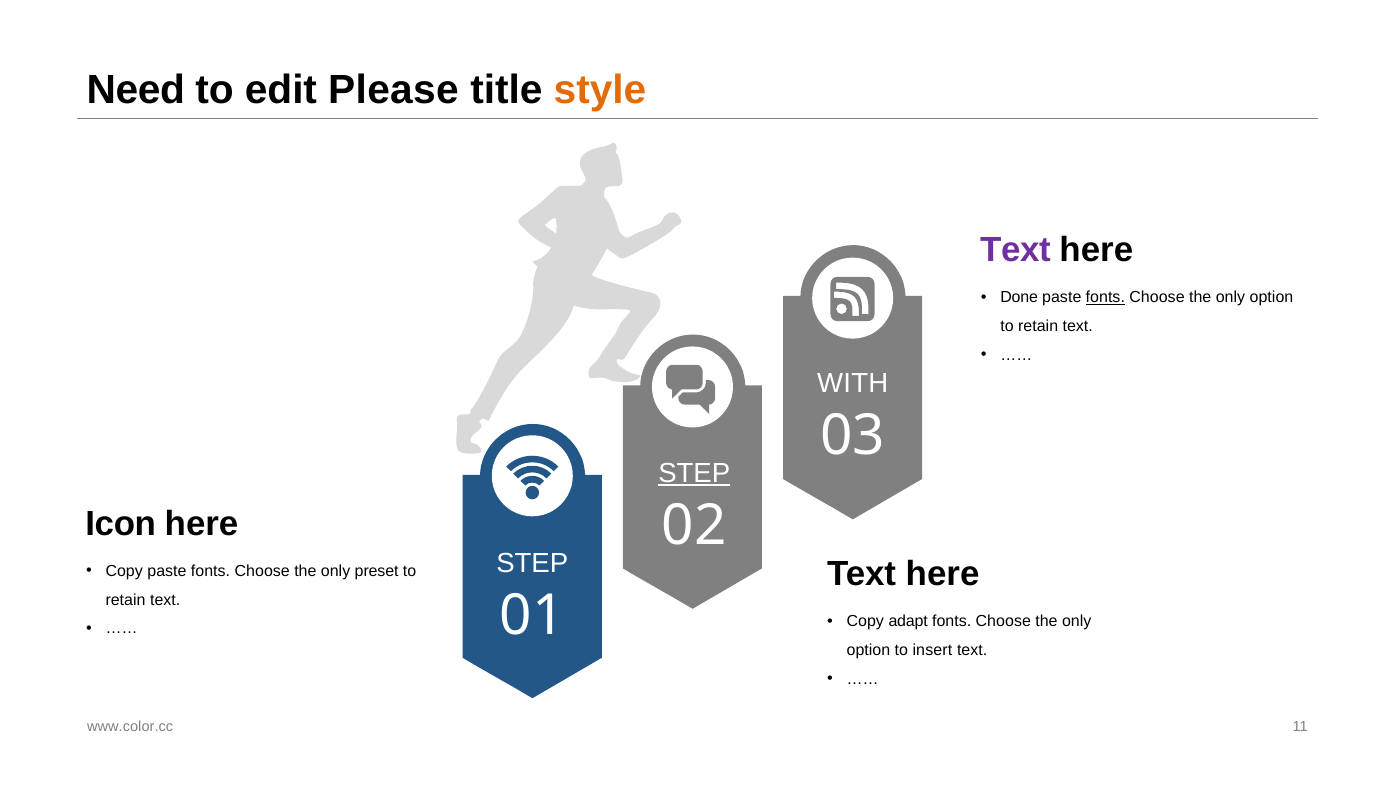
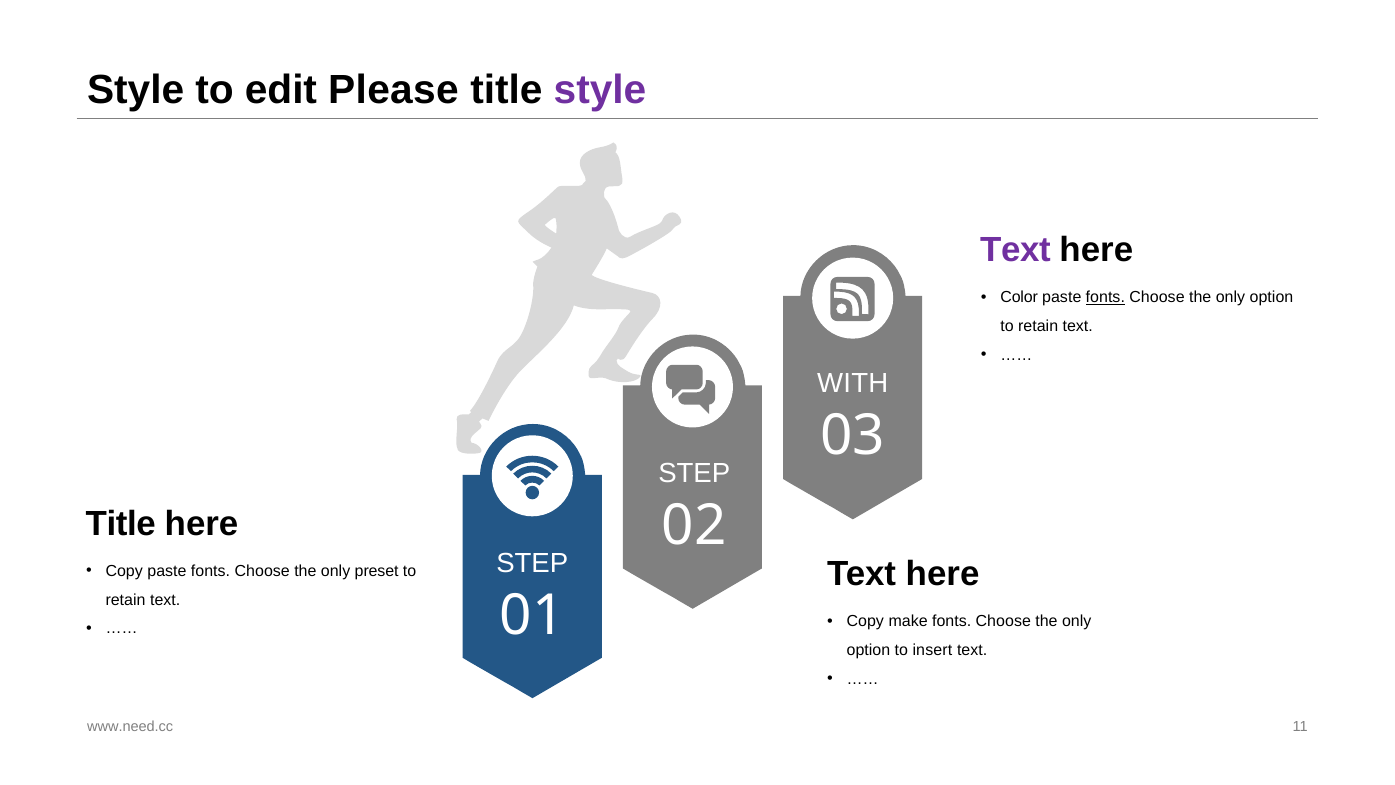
Need at (136, 90): Need -> Style
style at (600, 90) colour: orange -> purple
Done: Done -> Color
STEP at (694, 473) underline: present -> none
Icon at (121, 523): Icon -> Title
adapt: adapt -> make
www.color.cc: www.color.cc -> www.need.cc
